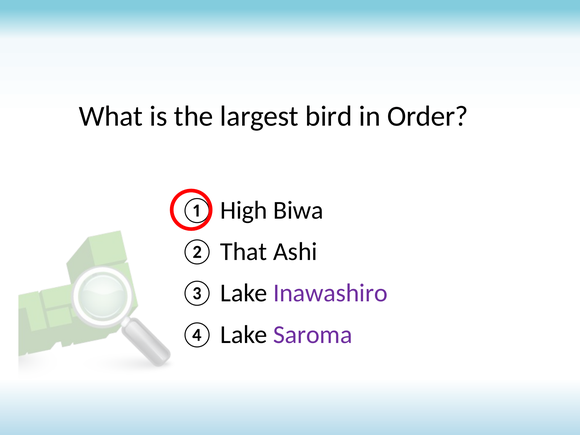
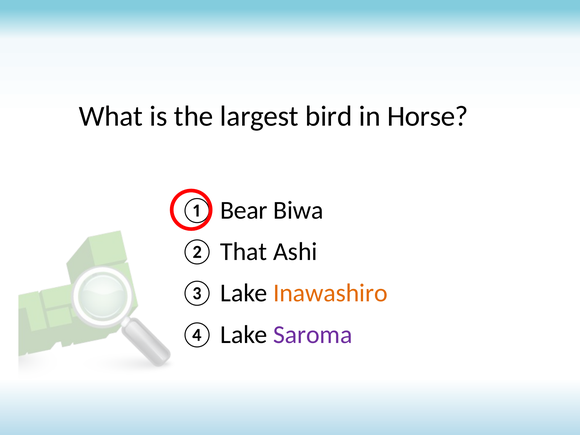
Order: Order -> Horse
High: High -> Bear
Inawashiro colour: purple -> orange
